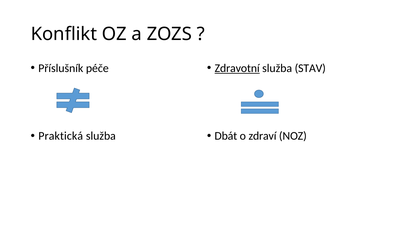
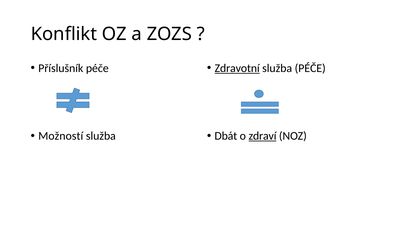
služba STAV: STAV -> PÉČE
Praktická: Praktická -> Možností
zdraví underline: none -> present
